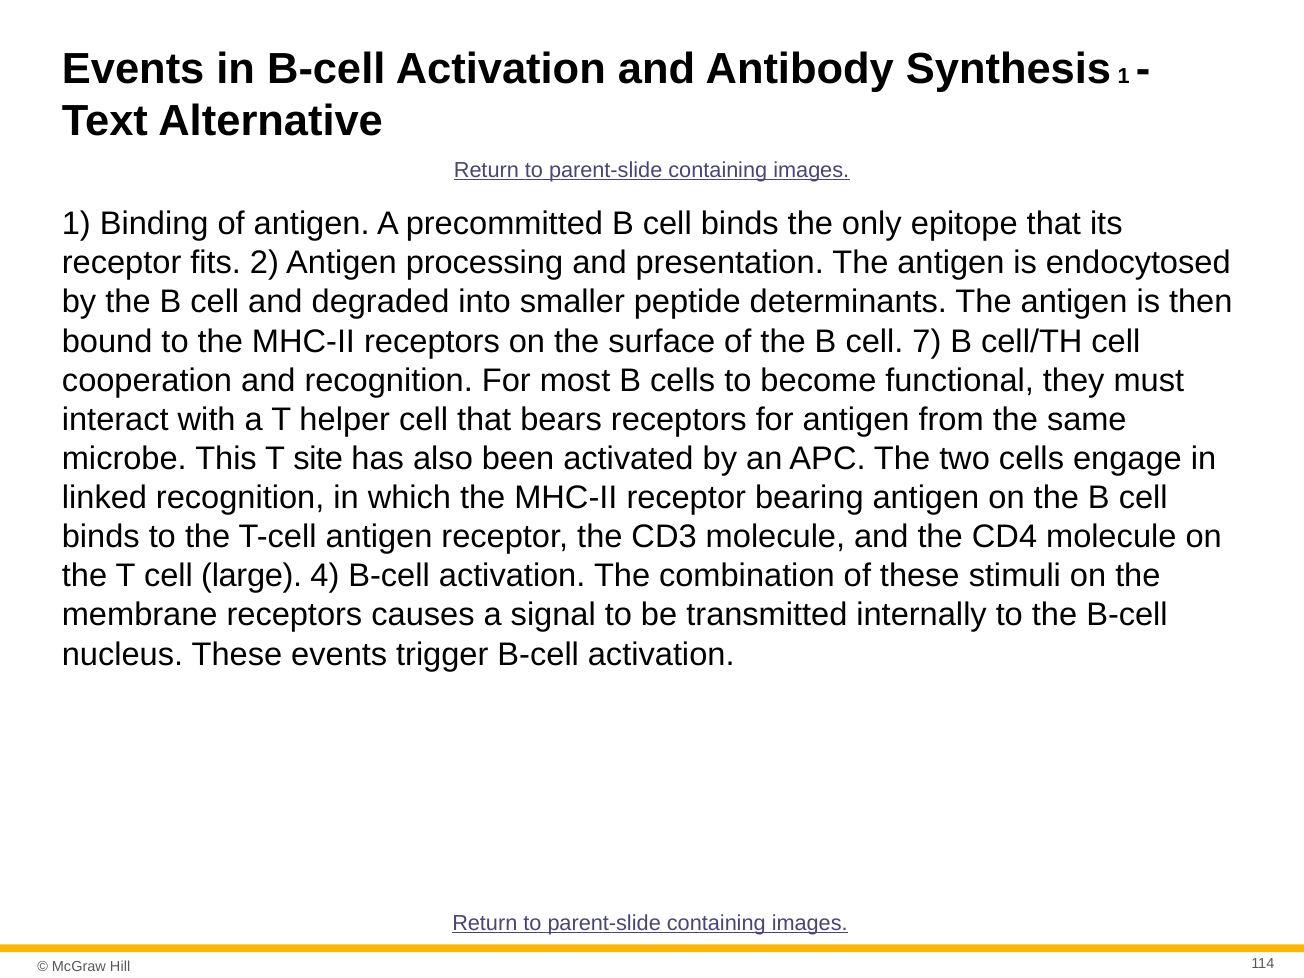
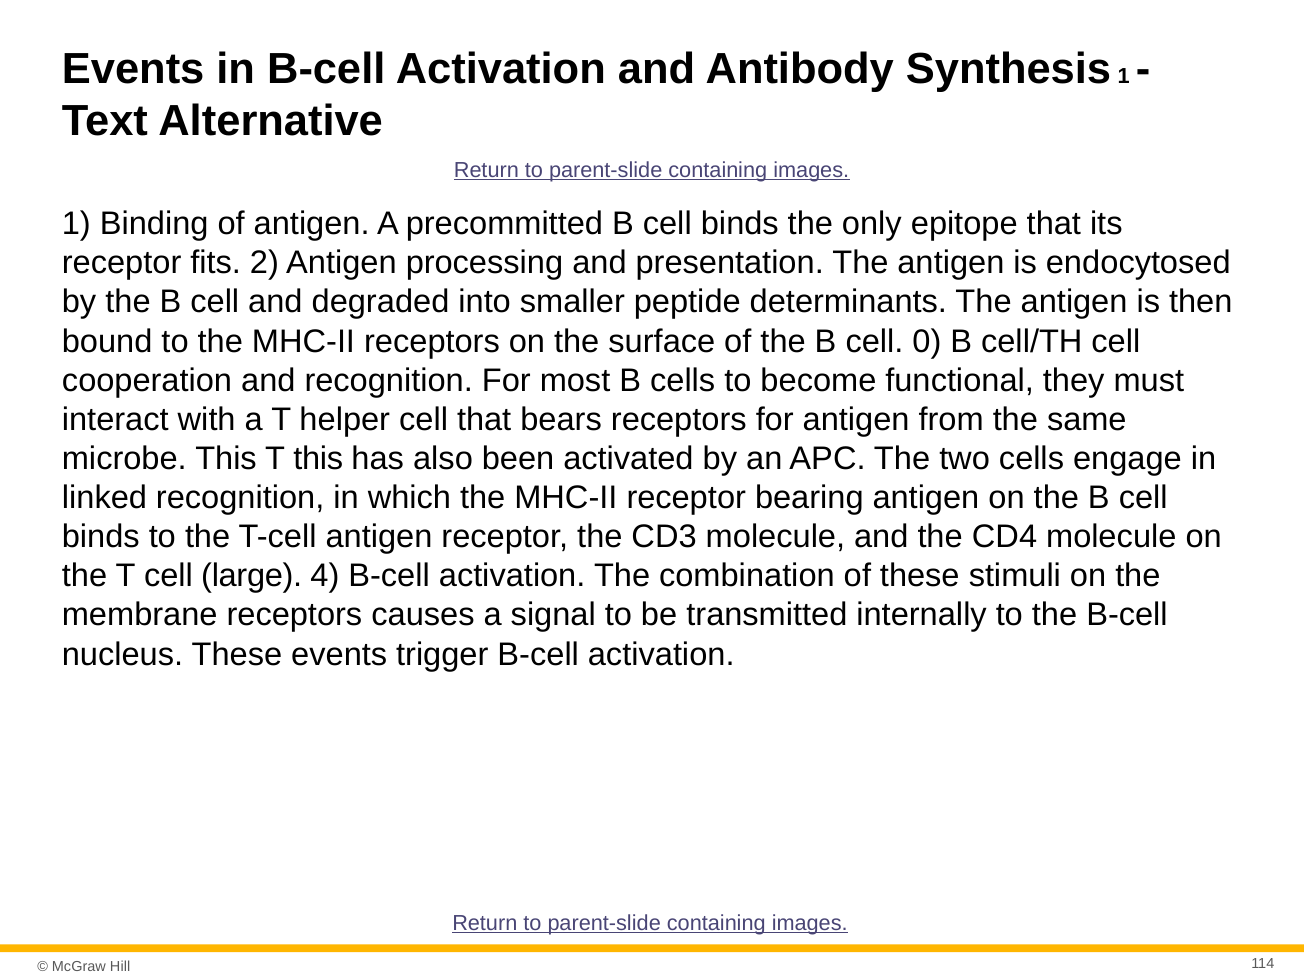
7: 7 -> 0
T site: site -> this
